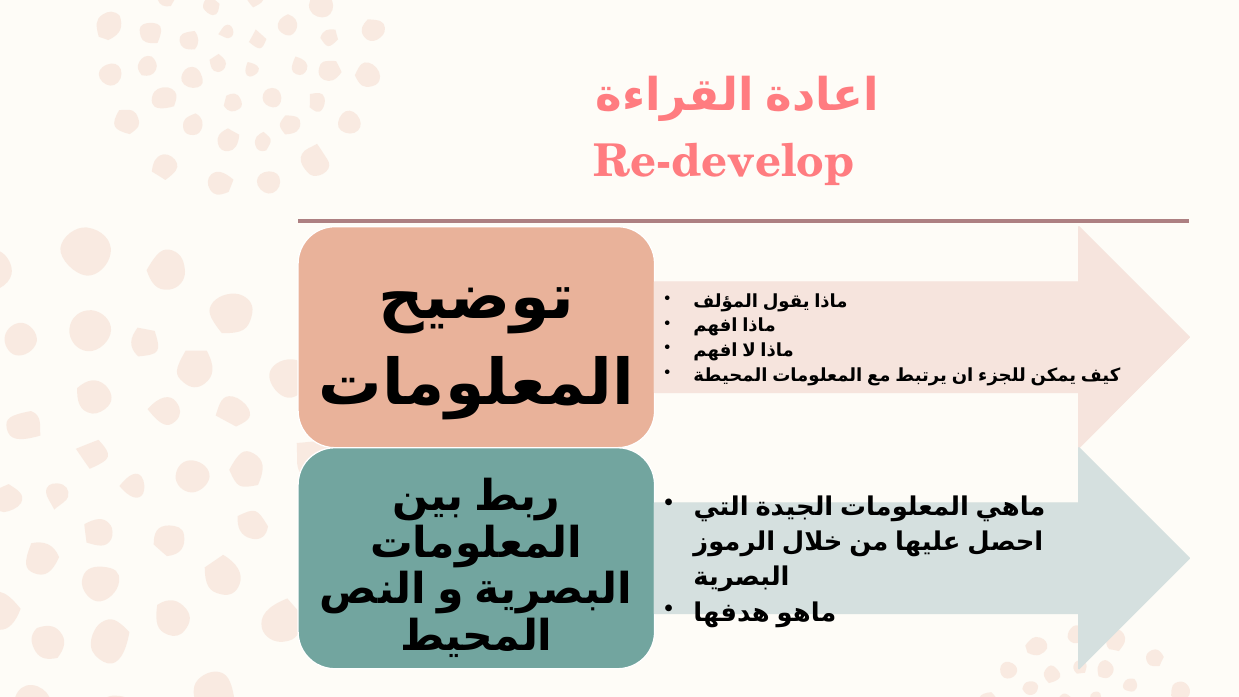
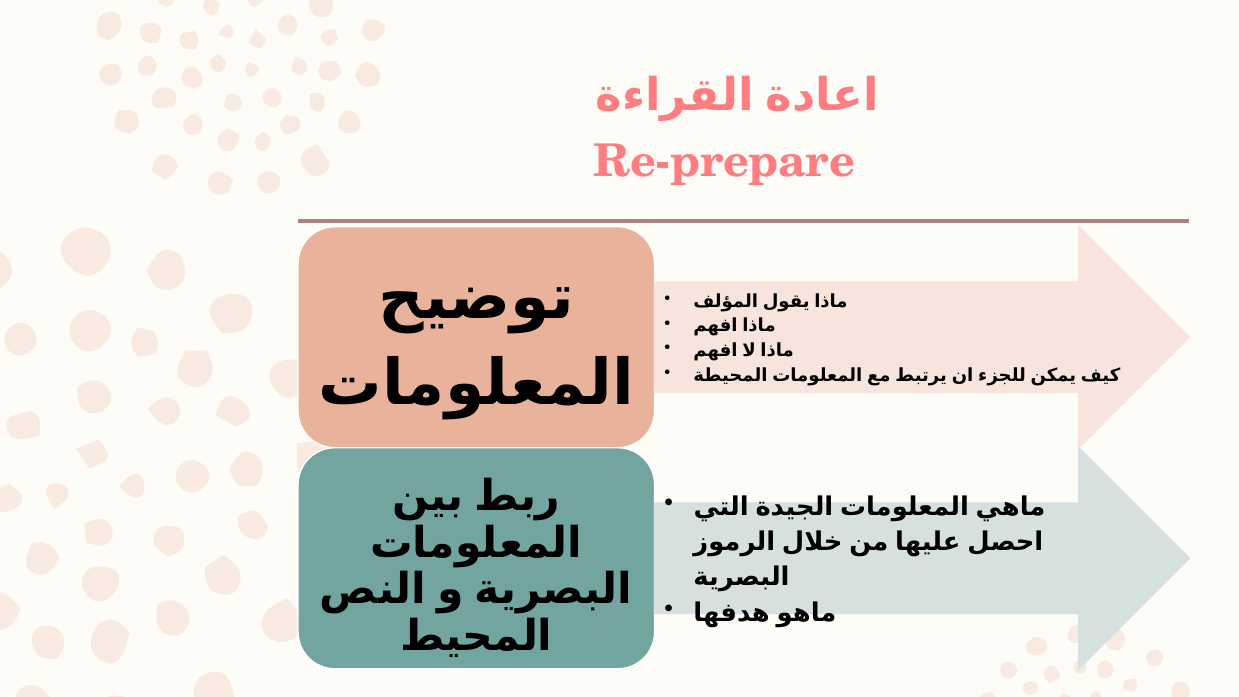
Re-develop: Re-develop -> Re-prepare
